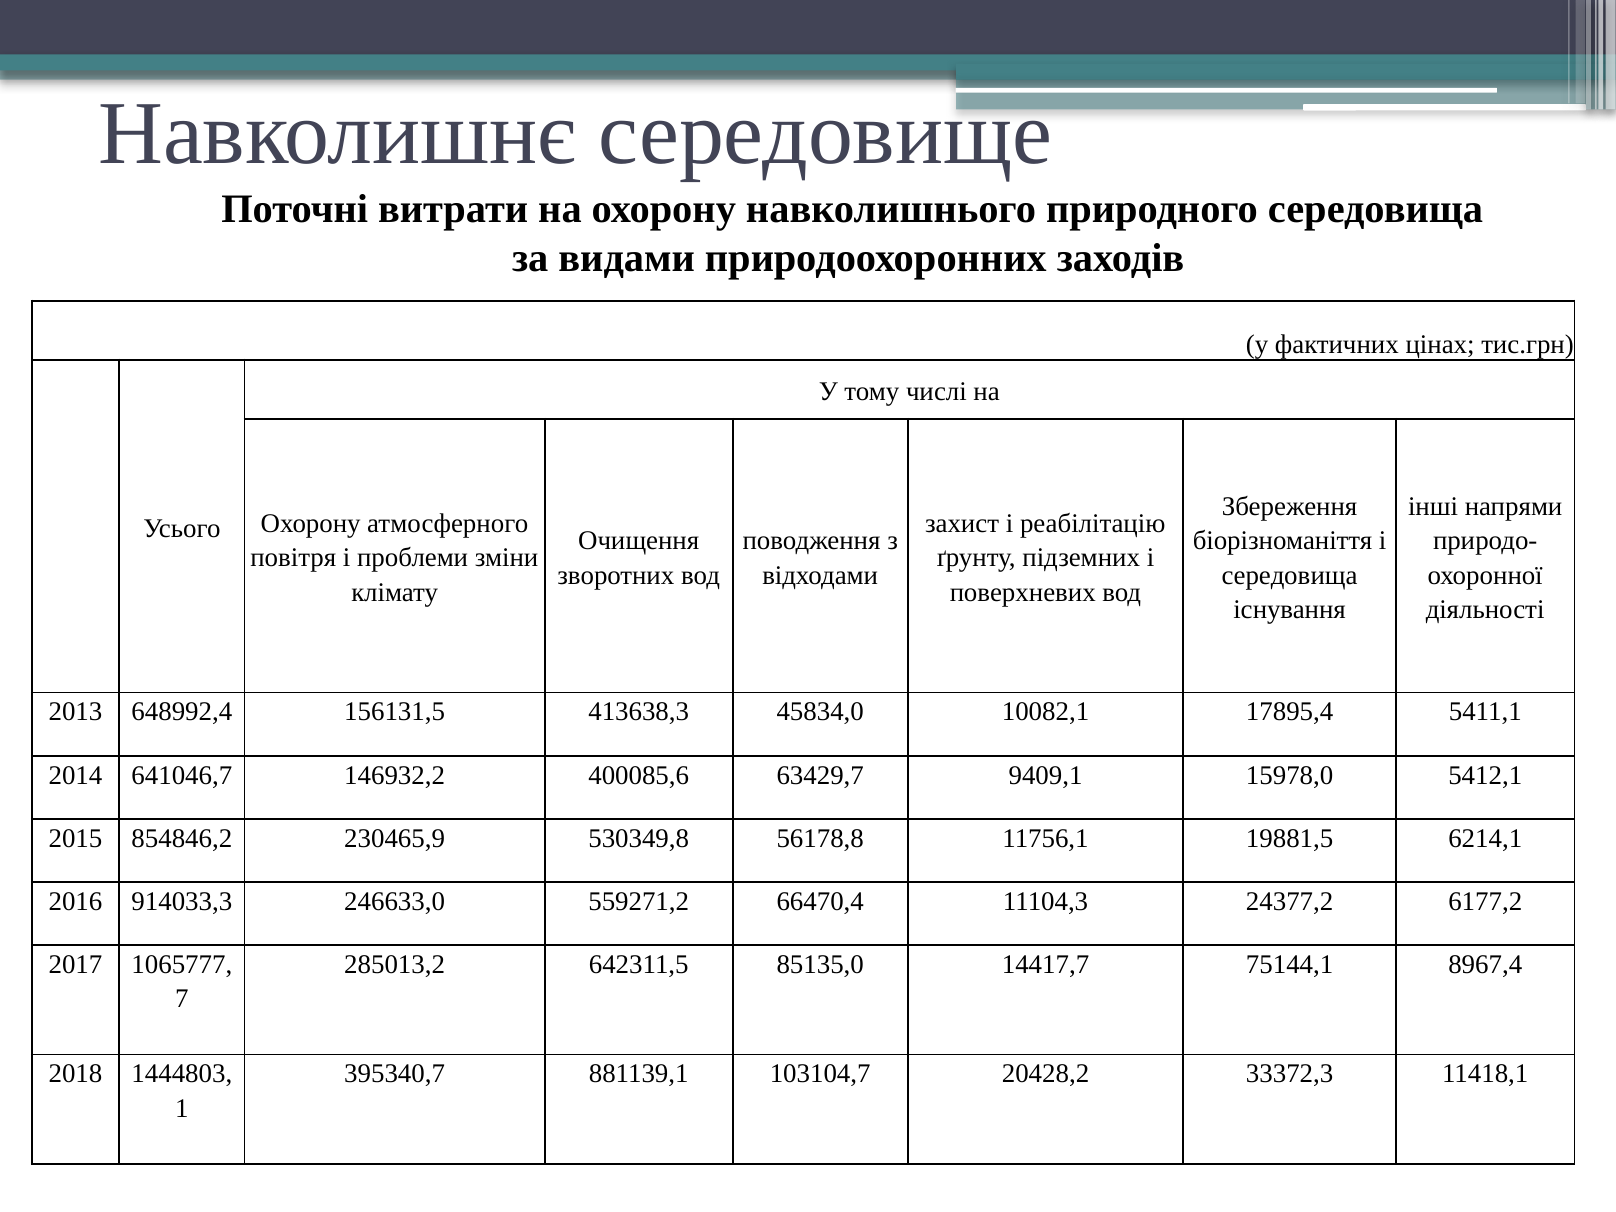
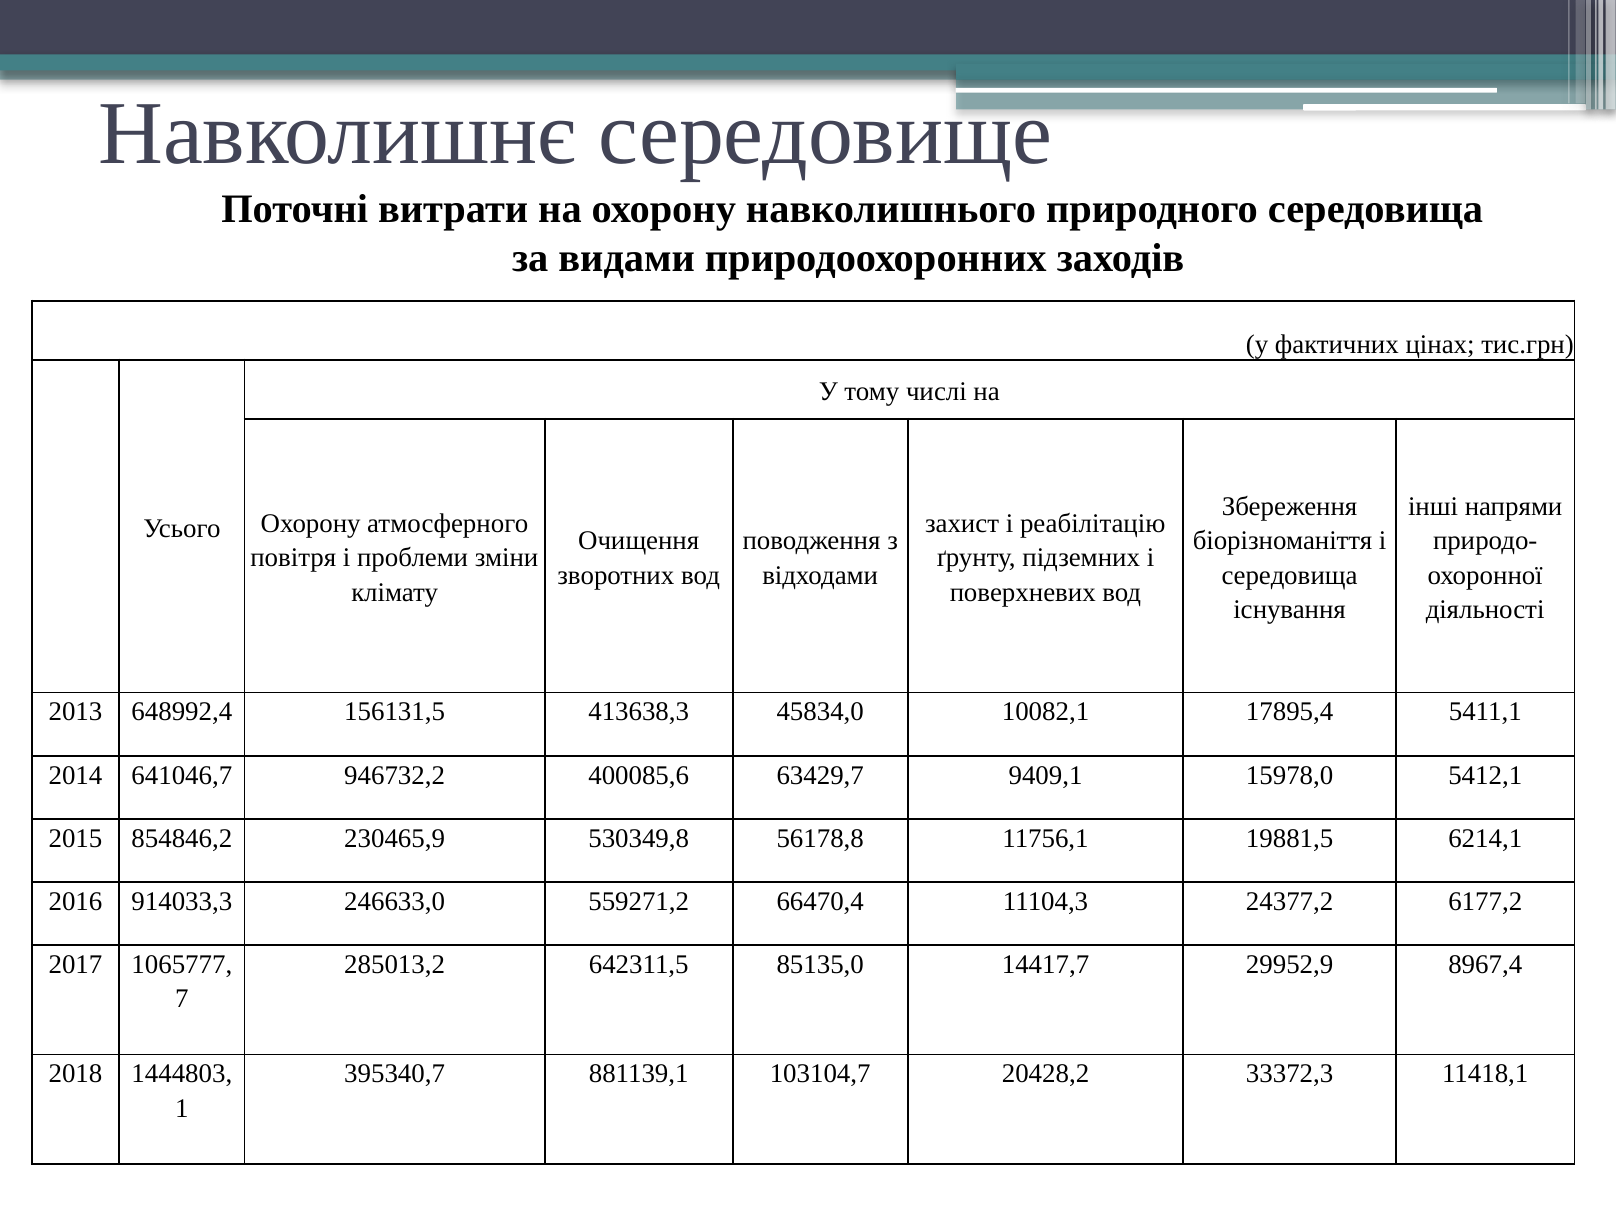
146932,2: 146932,2 -> 946732,2
75144,1: 75144,1 -> 29952,9
